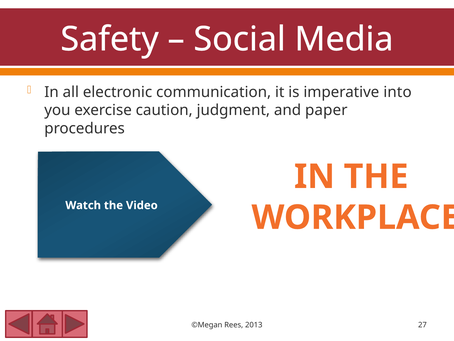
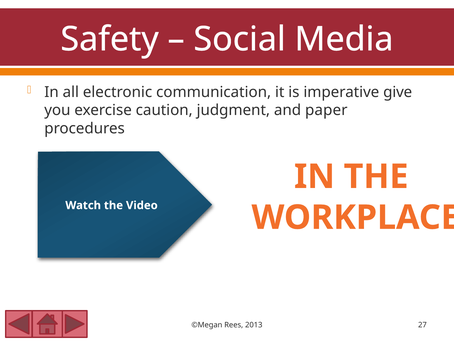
into: into -> give
